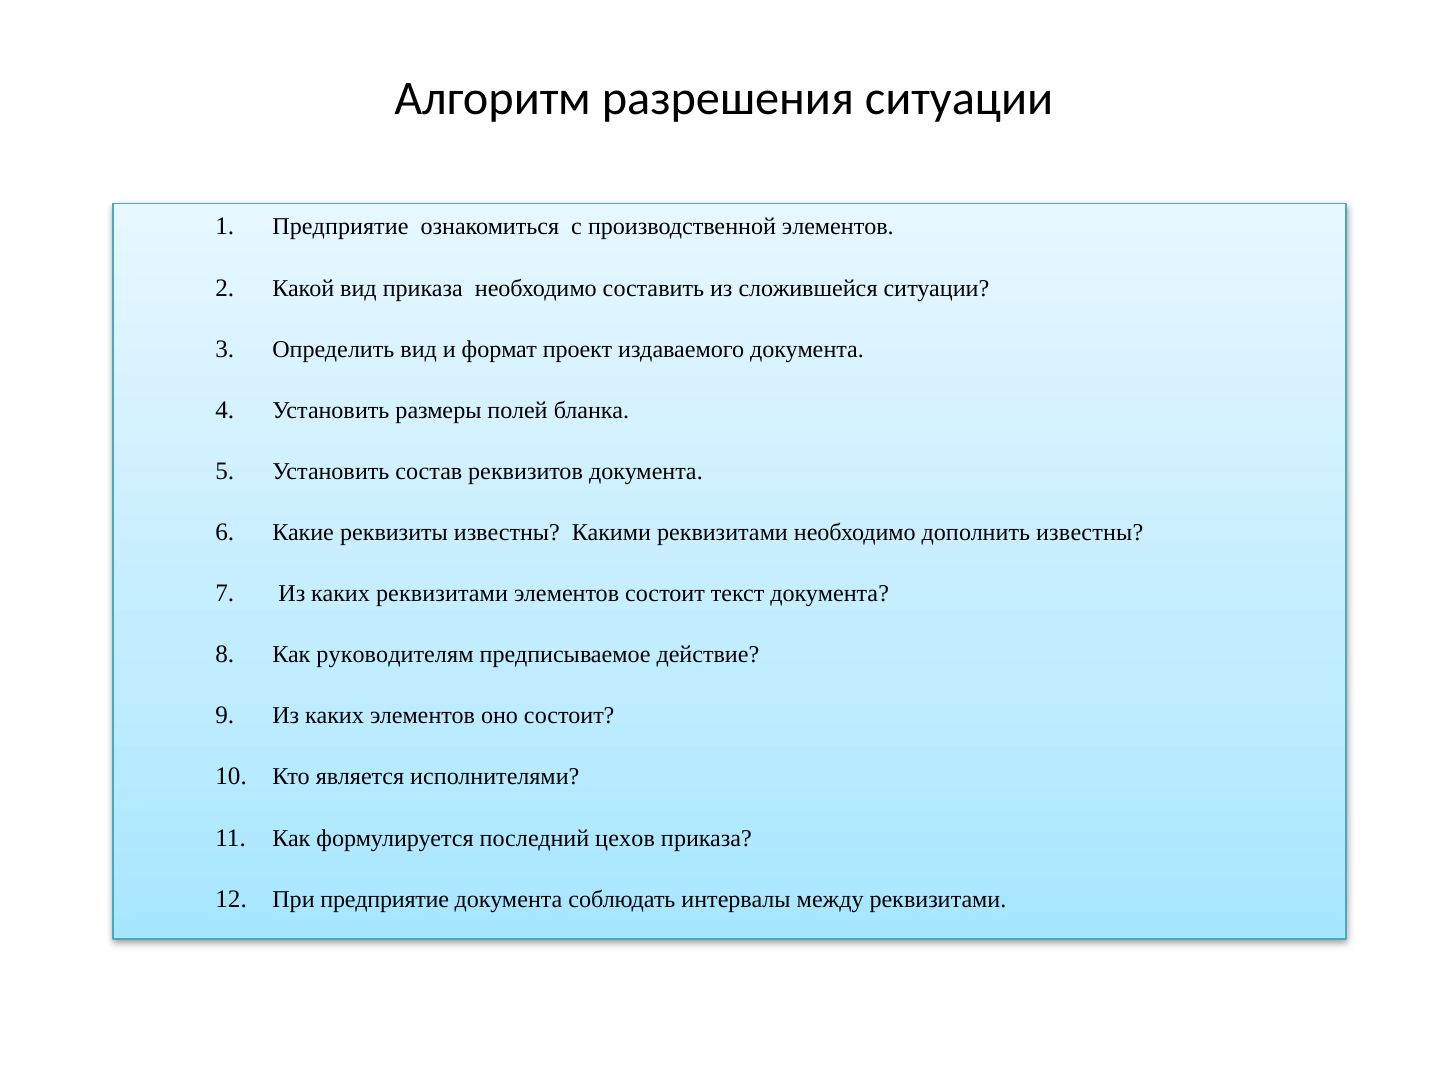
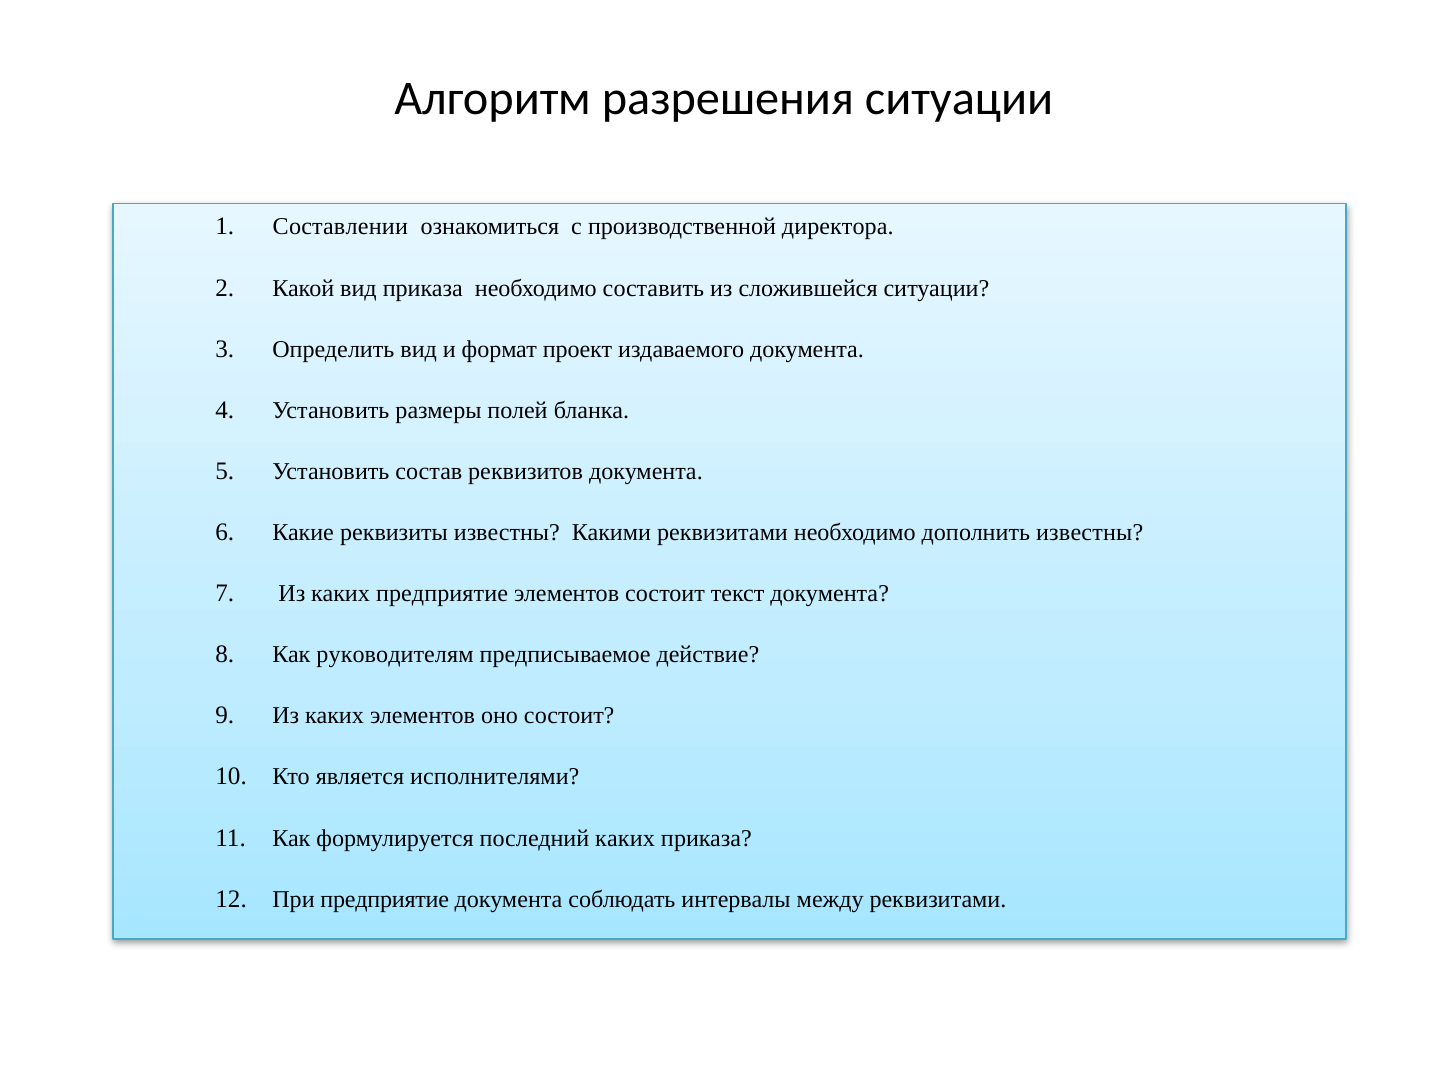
Предприятие at (340, 227): Предприятие -> Составлении
производственной элементов: элементов -> директора
каких реквизитами: реквизитами -> предприятие
последний цехов: цехов -> каких
